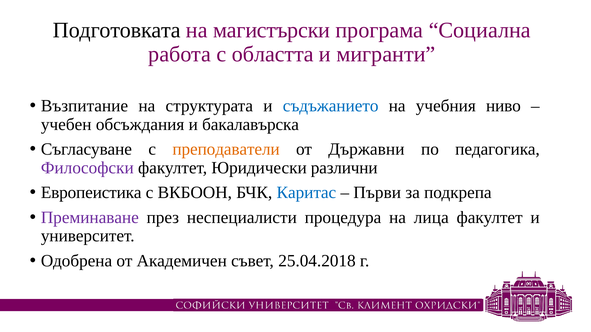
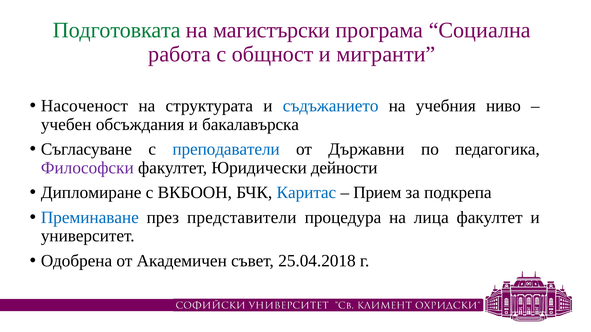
Подготовката colour: black -> green
областта: областта -> общност
Възпитание: Възпитание -> Насоченост
преподаватели colour: orange -> blue
различни: различни -> дейности
Европеистика: Европеистика -> Дипломиране
Първи: Първи -> Прием
Преминаване colour: purple -> blue
неспециалисти: неспециалисти -> представители
